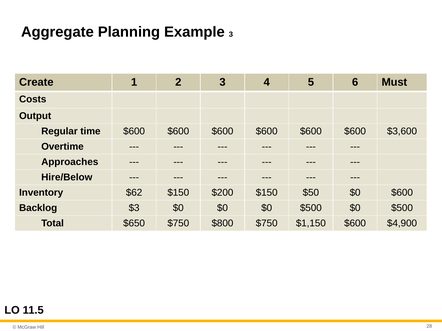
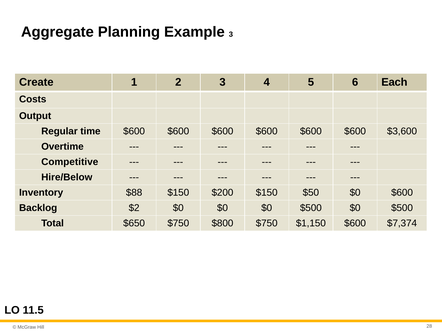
Must: Must -> Each
Approaches: Approaches -> Competitive
$62: $62 -> $88
$3: $3 -> $2
$4,900: $4,900 -> $7,374
